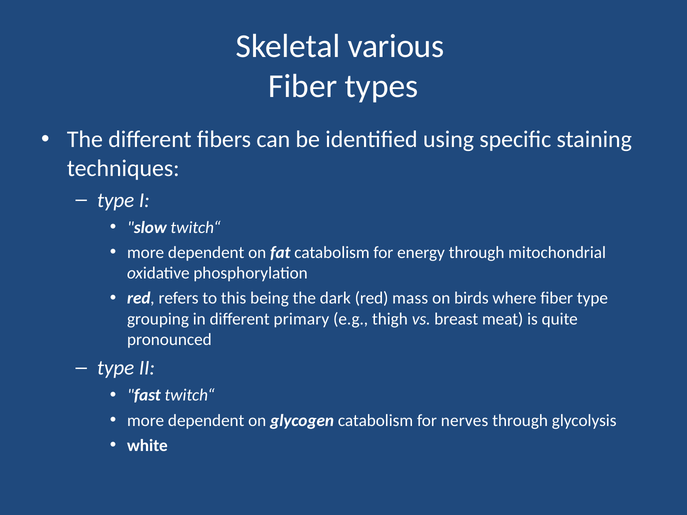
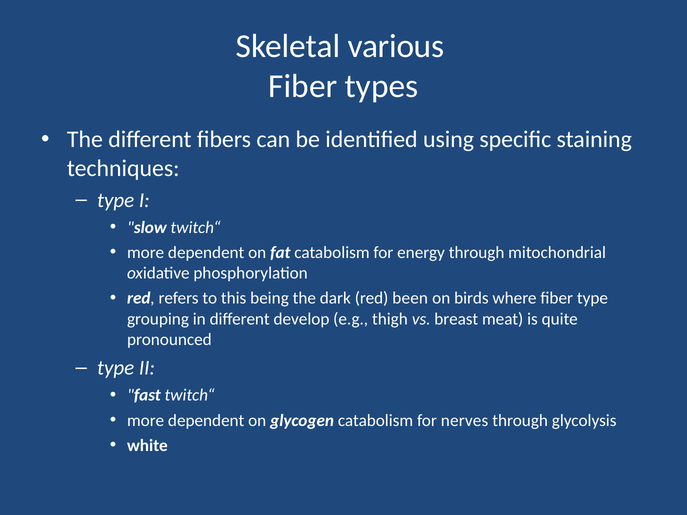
mass: mass -> been
primary: primary -> develop
